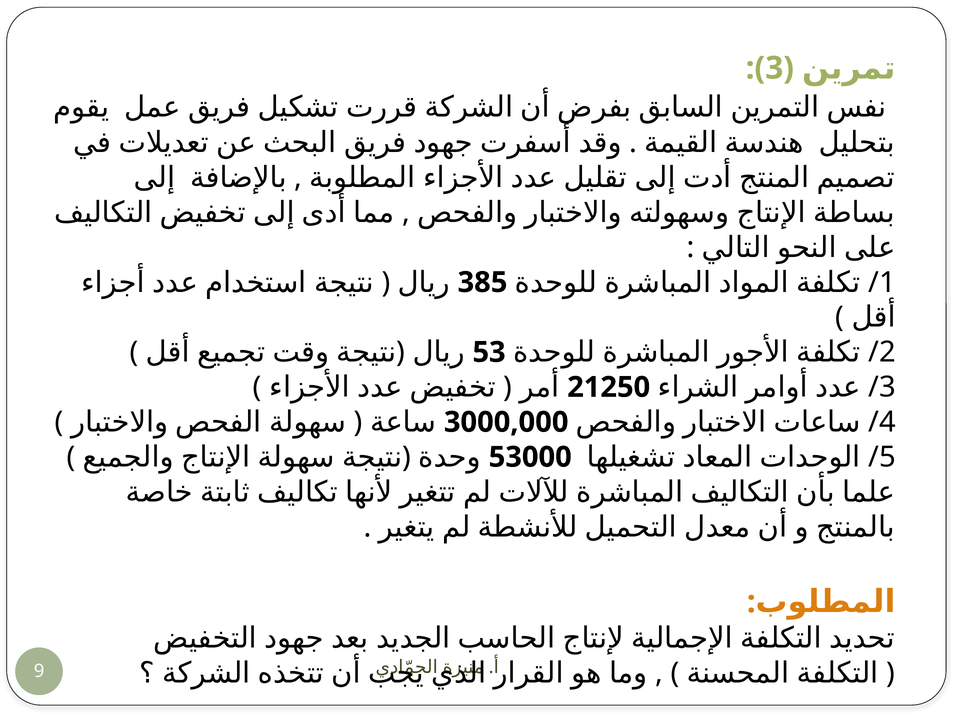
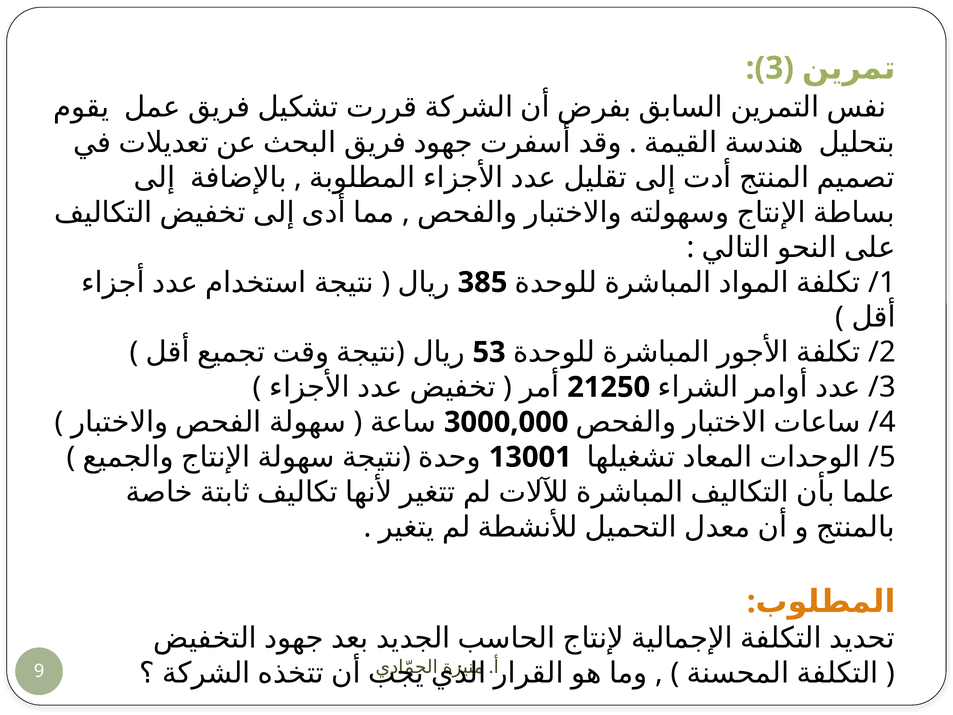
53000: 53000 -> 13001
